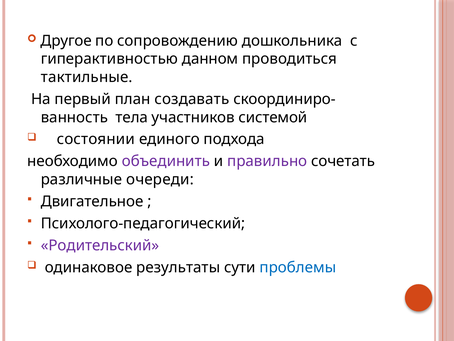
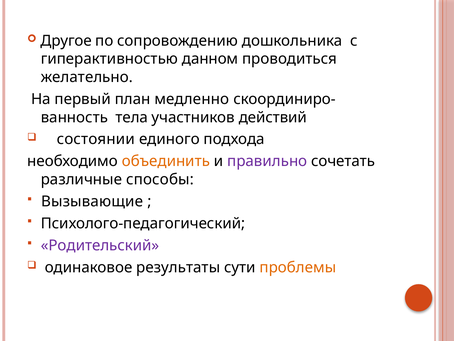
тактильные: тактильные -> желательно
создавать: создавать -> медленно
системой: системой -> действий
объединить colour: purple -> orange
очереди: очереди -> способы
Двигательное: Двигательное -> Вызывающие
проблемы colour: blue -> orange
